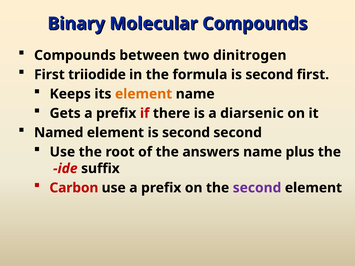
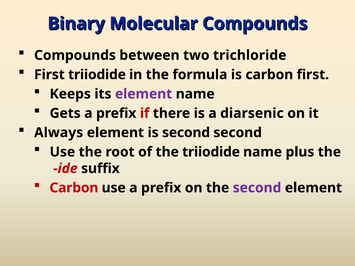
dinitrogen: dinitrogen -> trichloride
formula is second: second -> carbon
element at (144, 94) colour: orange -> purple
Named: Named -> Always
the answers: answers -> triiodide
